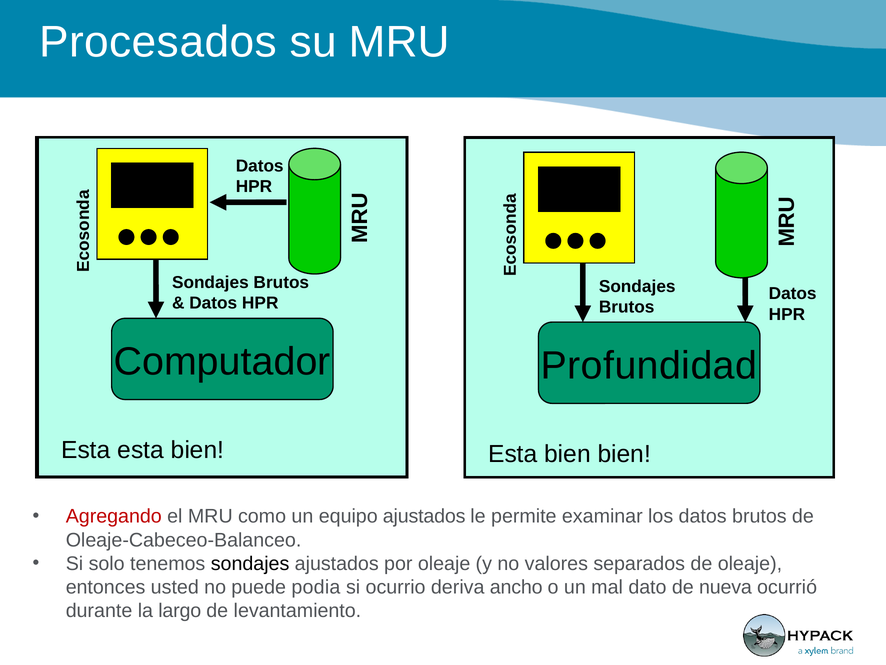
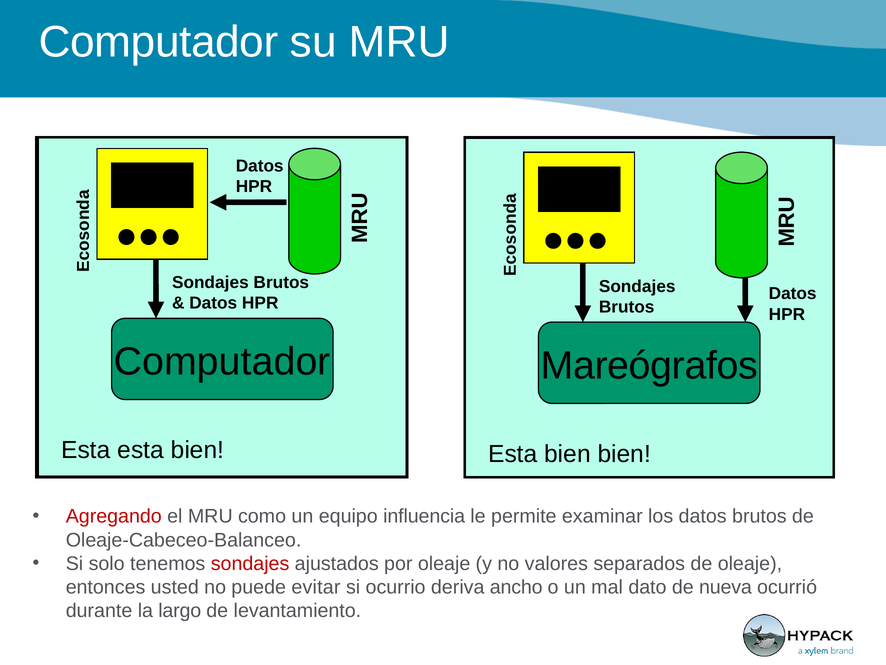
Procesados at (158, 42): Procesados -> Computador
Profundidad: Profundidad -> Mareógrafos
equipo ajustados: ajustados -> influencia
sondajes at (250, 563) colour: black -> red
podia: podia -> evitar
